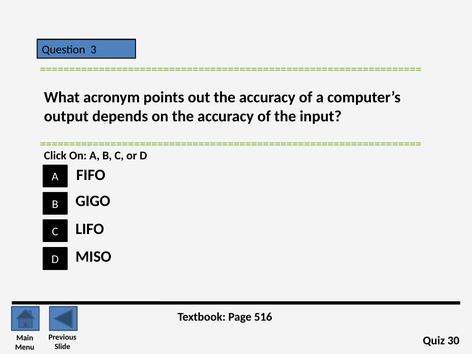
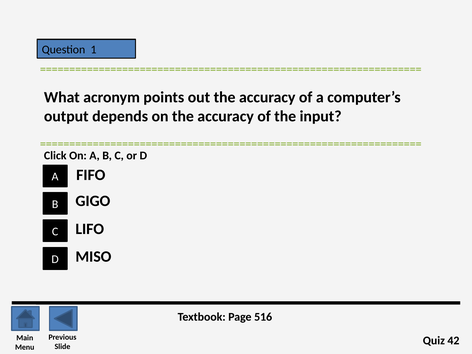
3: 3 -> 1
30: 30 -> 42
